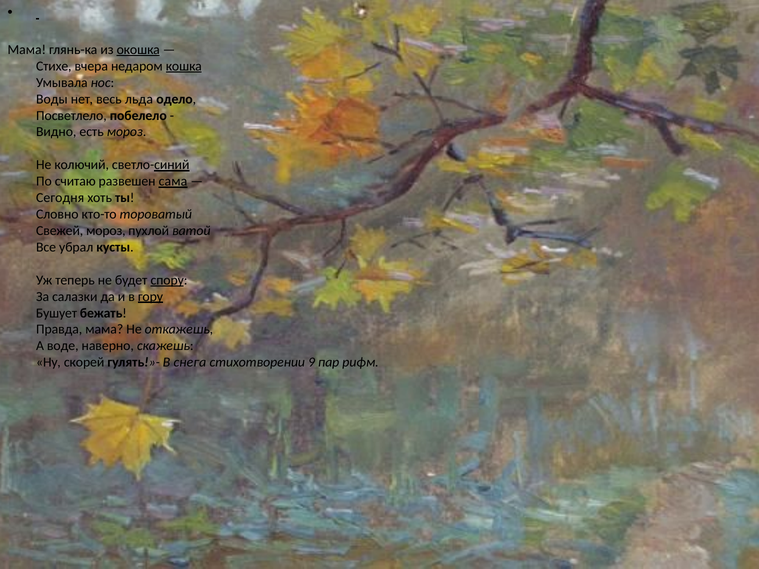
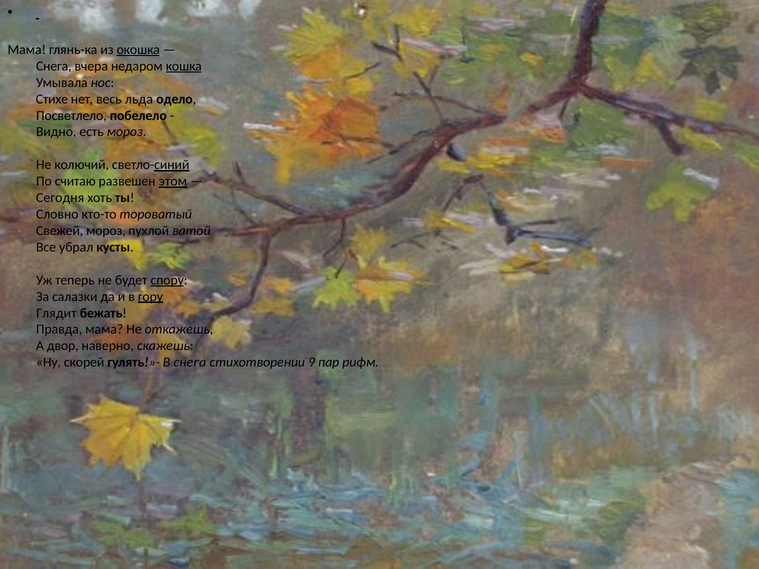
Стихе at (54, 66): Стихе -> Снега
Воды: Воды -> Стихе
сама: сама -> этом
Бушует: Бушует -> Глядит
воде: воде -> двор
